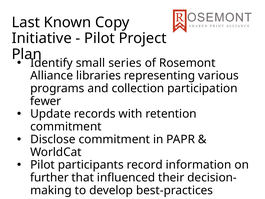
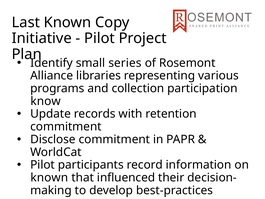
fewer: fewer -> know
further at (49, 177): further -> known
